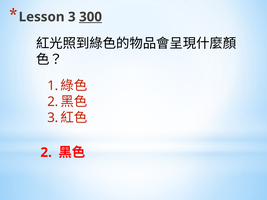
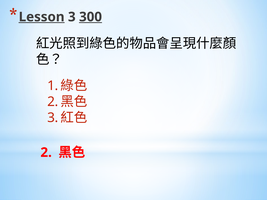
Lesson underline: none -> present
